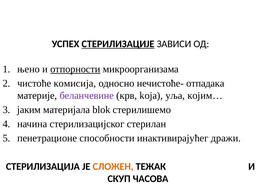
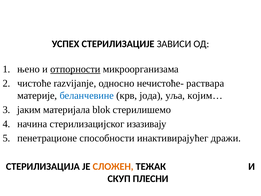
СТЕРИЛИЗАЦИЈЕ underline: present -> none
комисија: комисија -> razvijanje
отпадака: отпадака -> раствара
беланчевине colour: purple -> blue
koja: koja -> јода
стерилан: стерилан -> изазивају
ЧАСОВА: ЧАСОВА -> ПЛЕСНИ
